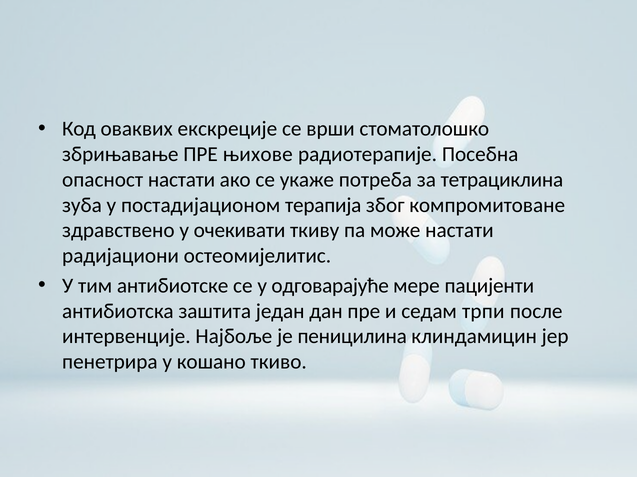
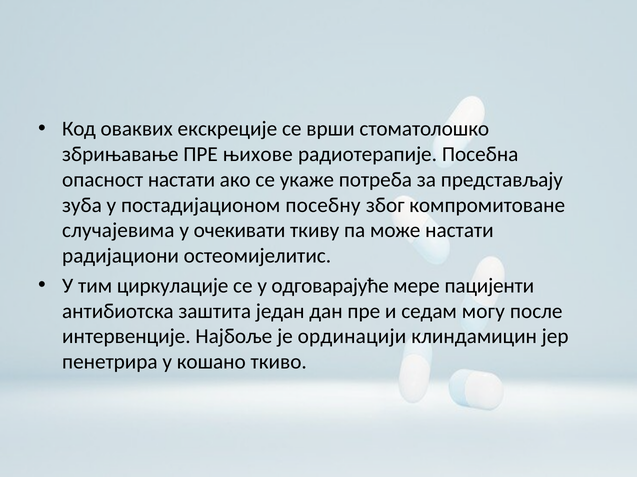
тетрациклина: тетрациклина -> представљају
терапија: терапија -> посебну
здравствено: здравствено -> случајевима
антибиотске: антибиотске -> циркулације
трпи: трпи -> могу
пеницилина: пеницилина -> ординацији
